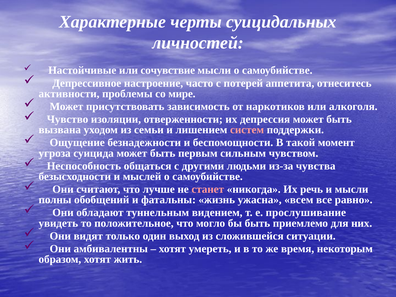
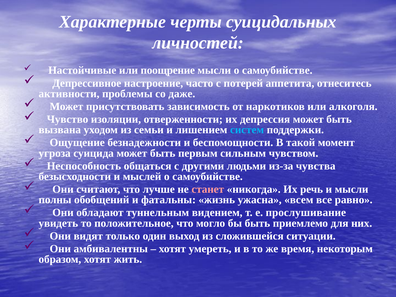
сочувствие: сочувствие -> поощрение
мире: мире -> даже
систем colour: pink -> light blue
